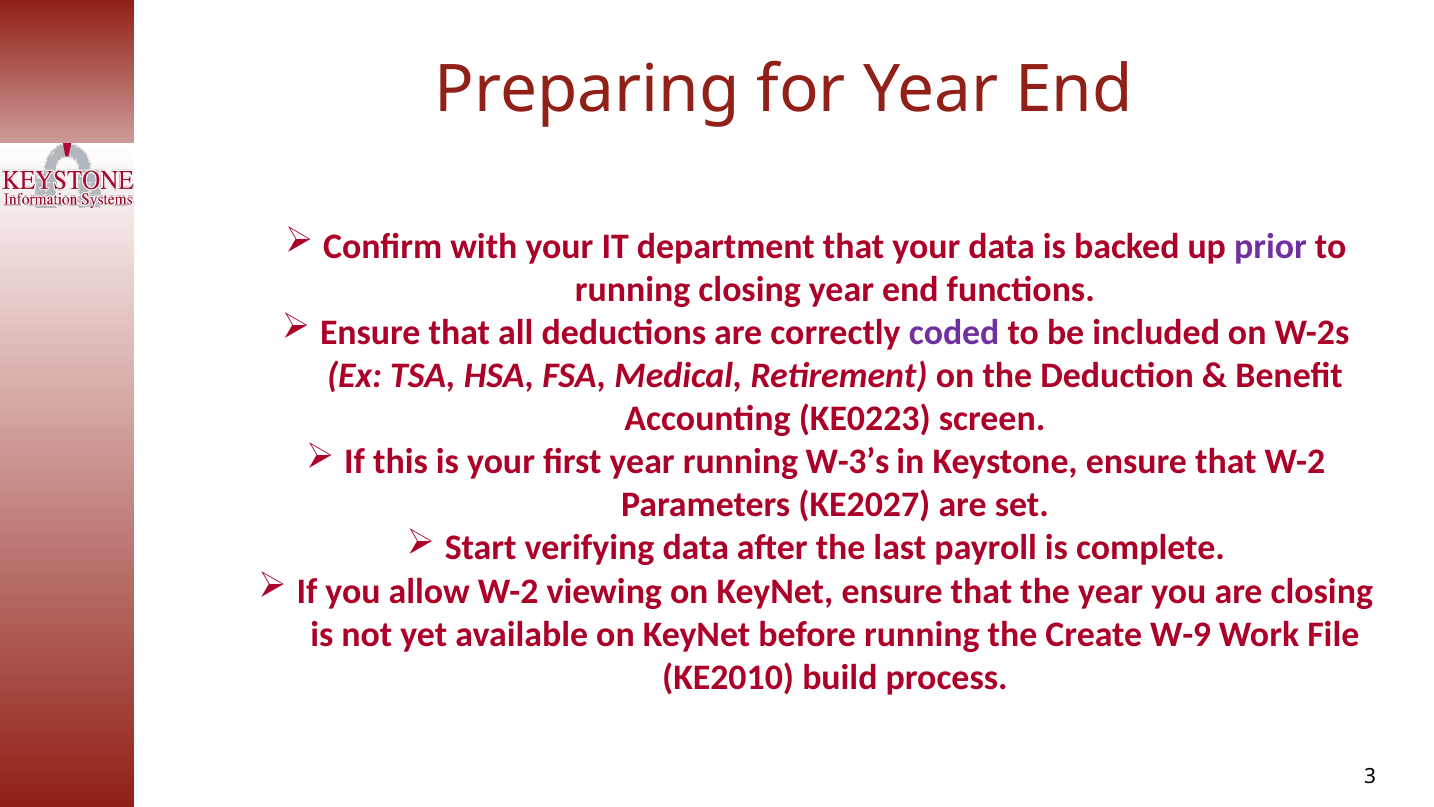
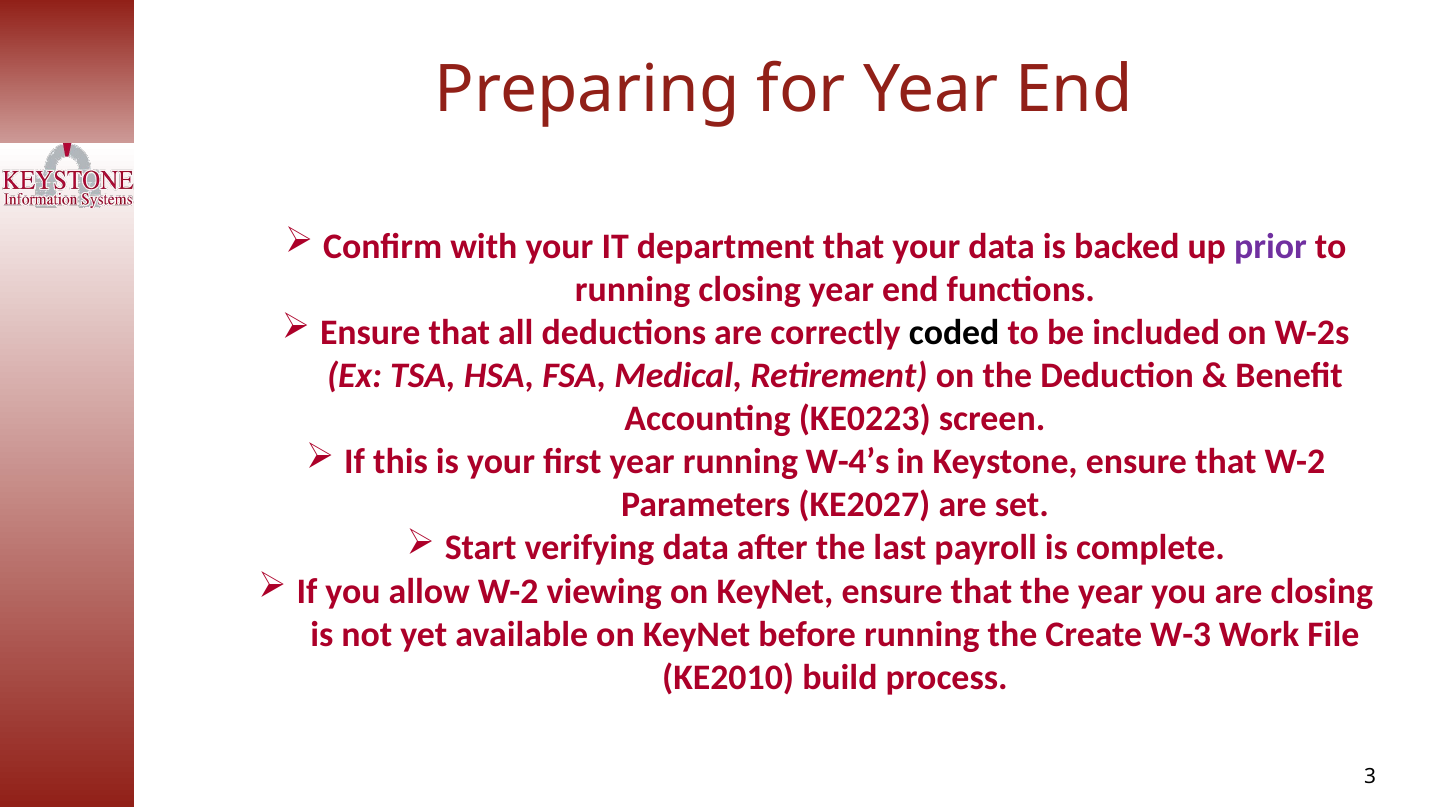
coded colour: purple -> black
W-3’s: W-3’s -> W-4’s
W-9: W-9 -> W-3
